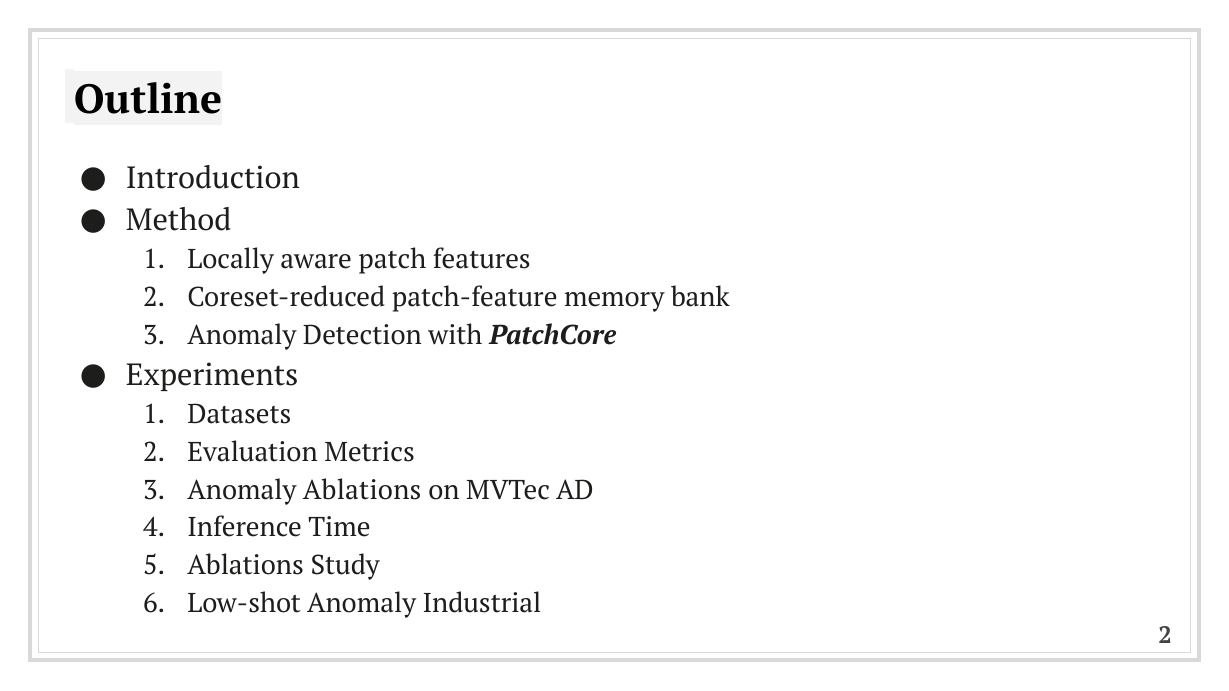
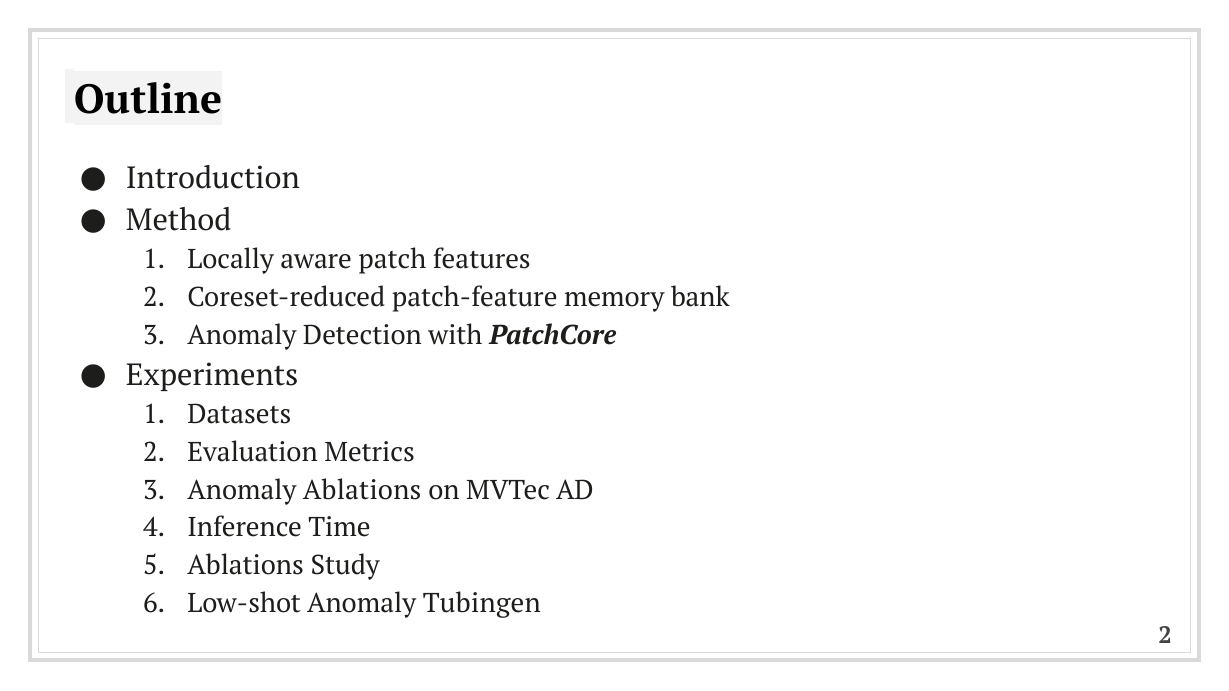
Industrial: Industrial -> Tubingen
